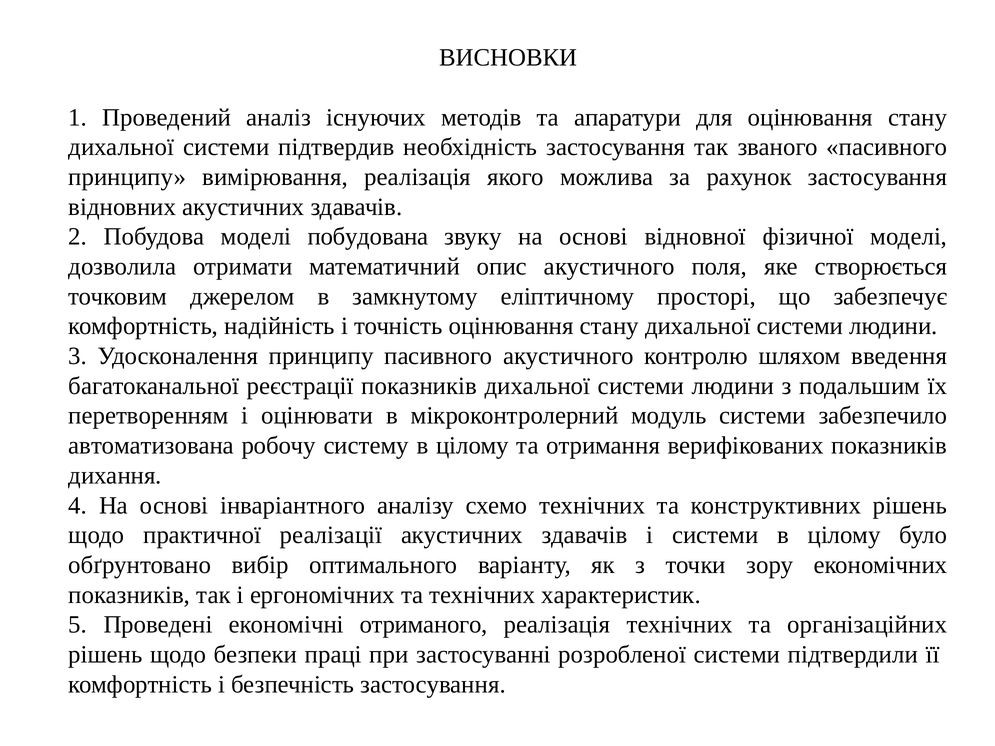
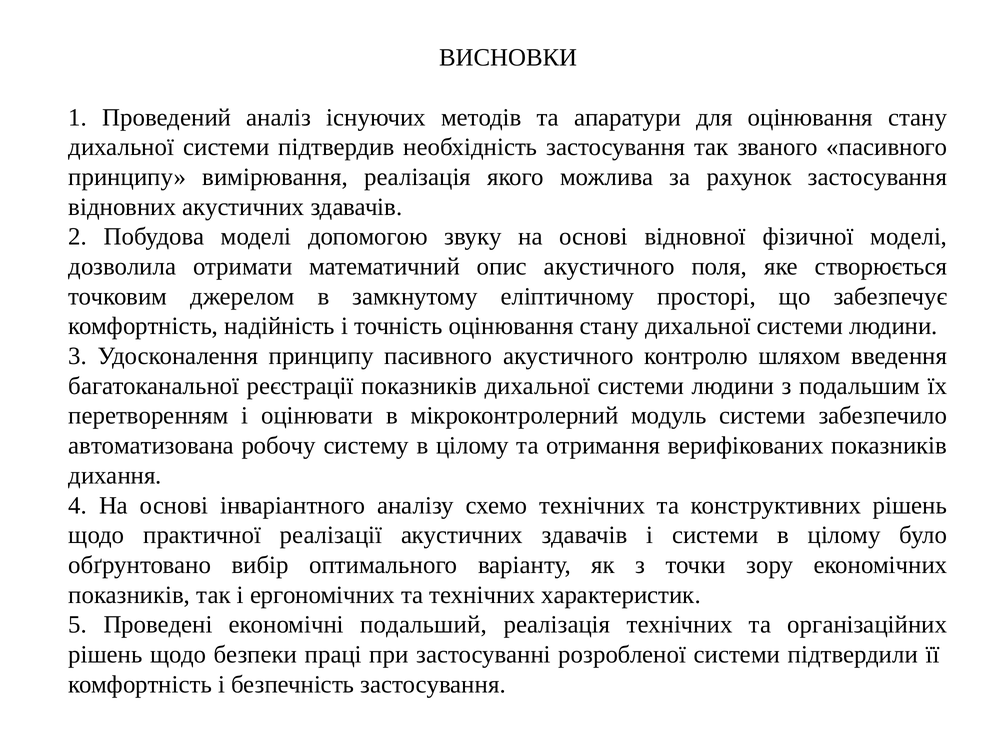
побудована: побудована -> допомогою
отриманого: отриманого -> подальший
